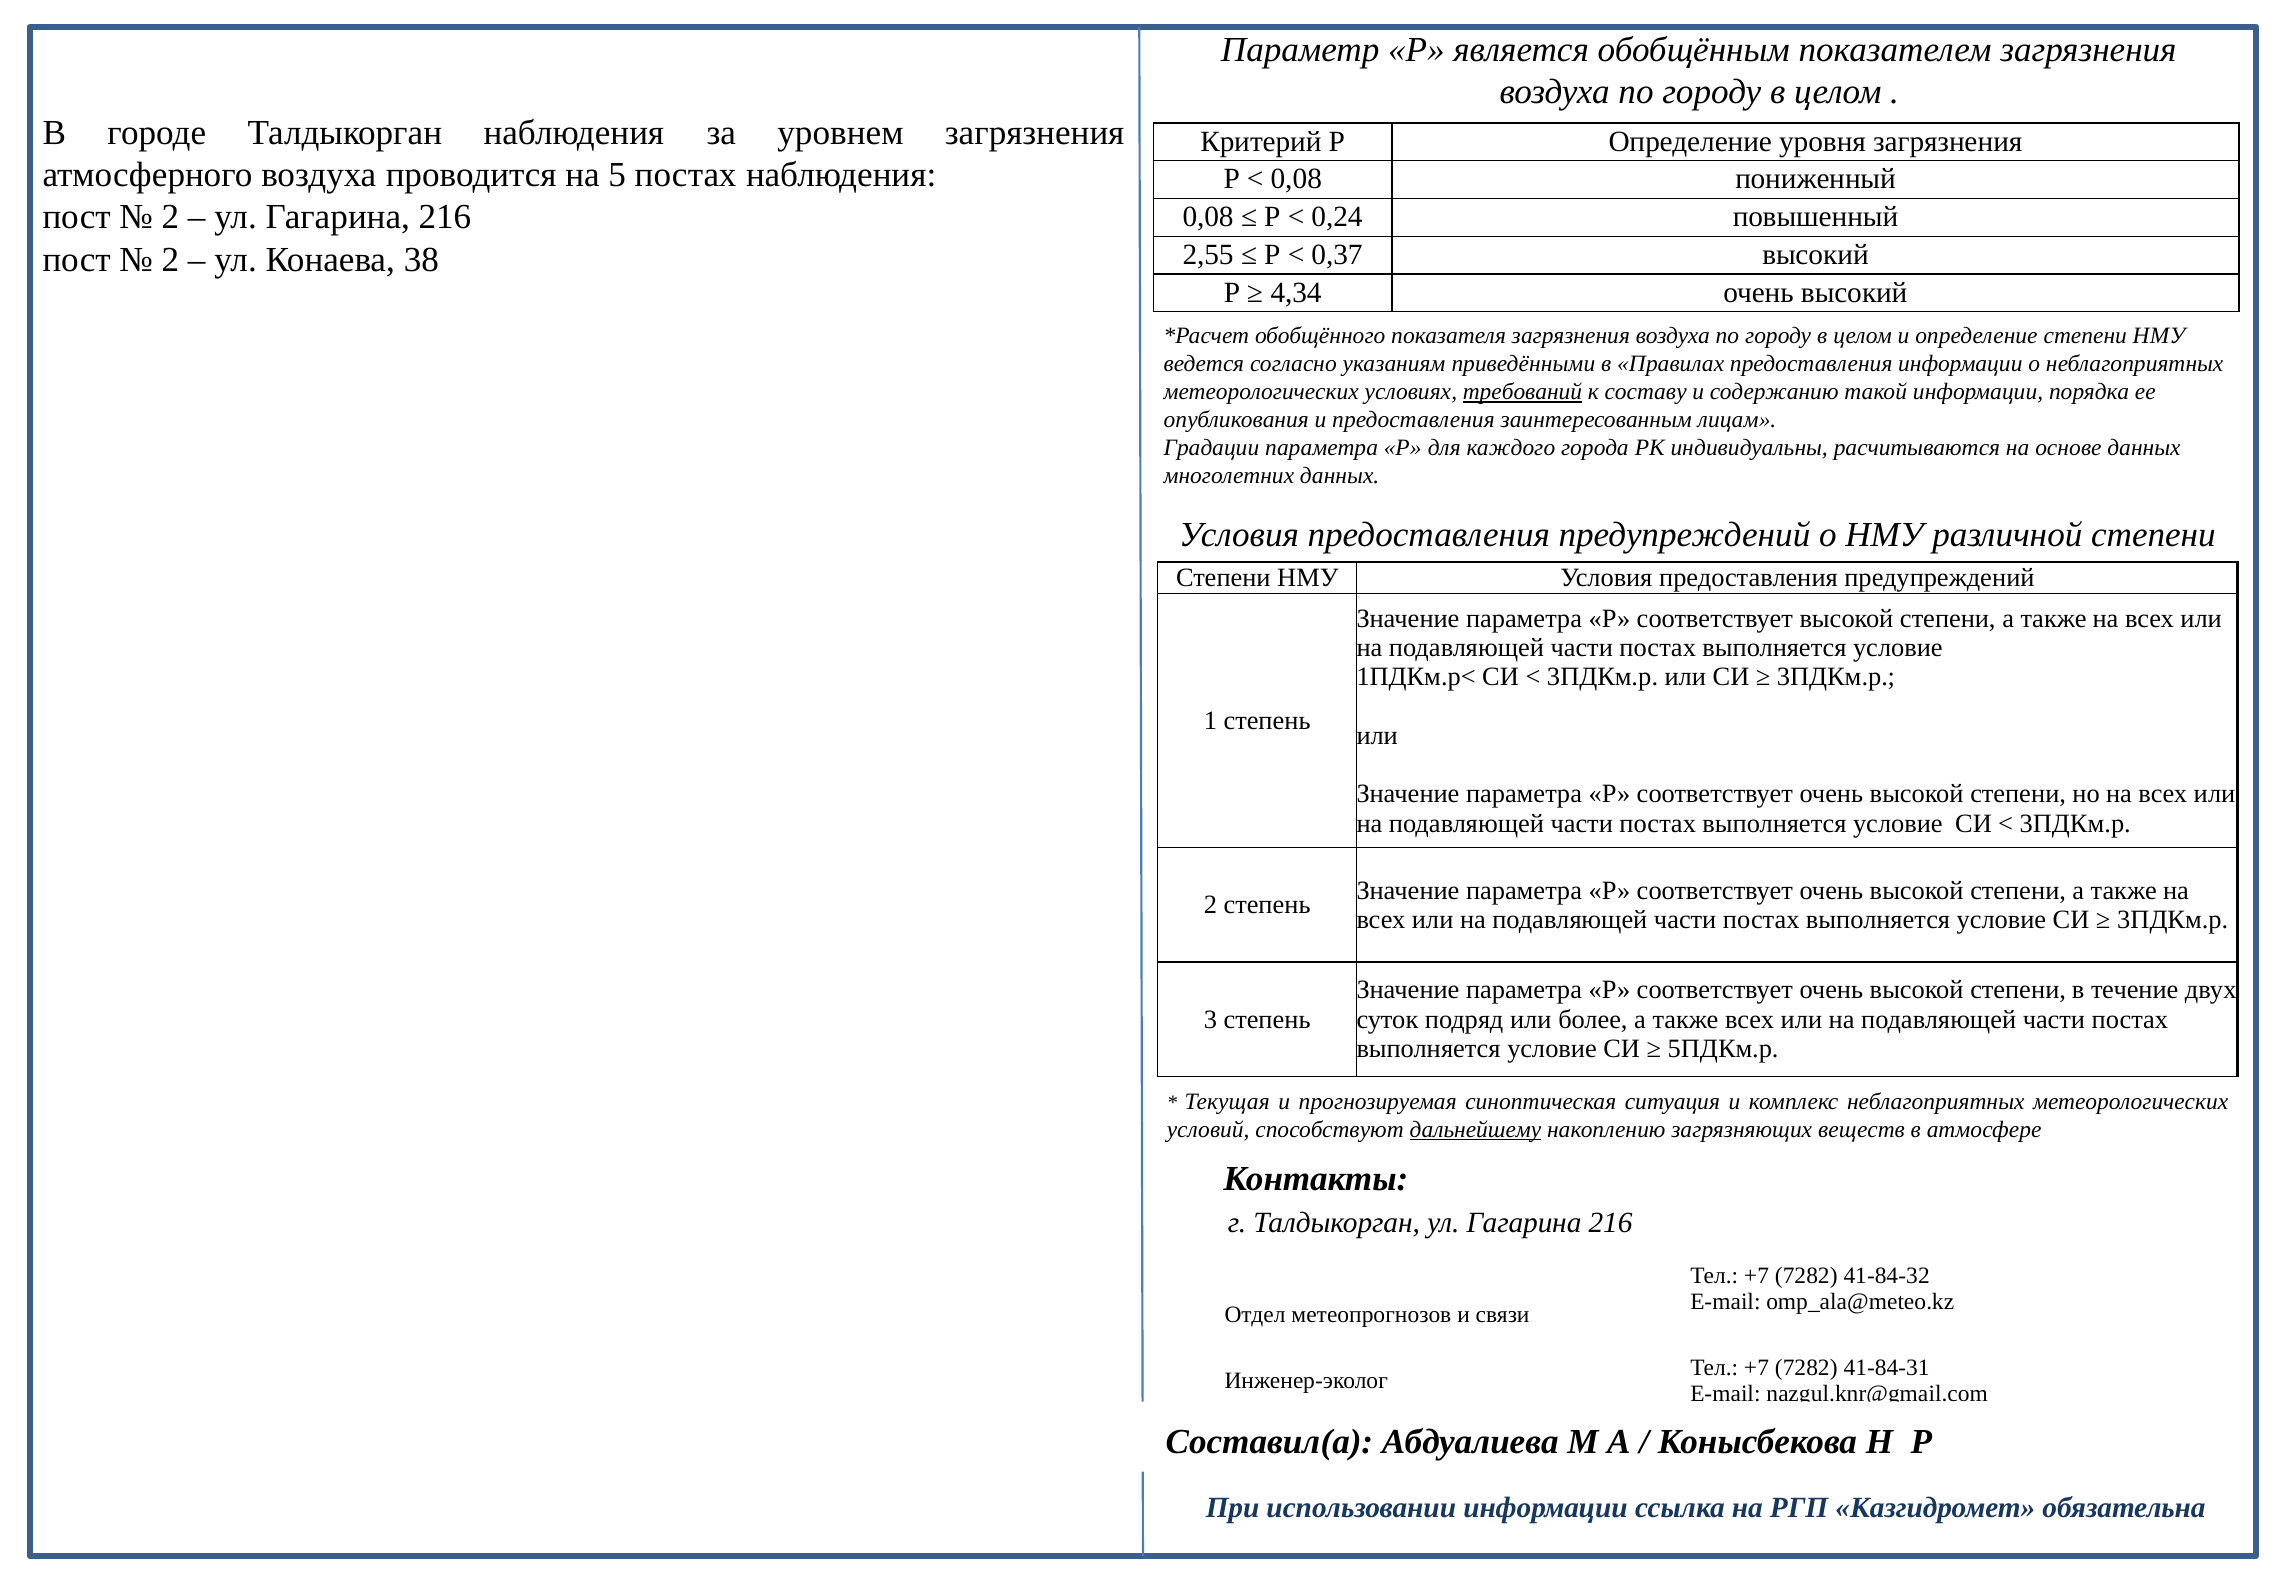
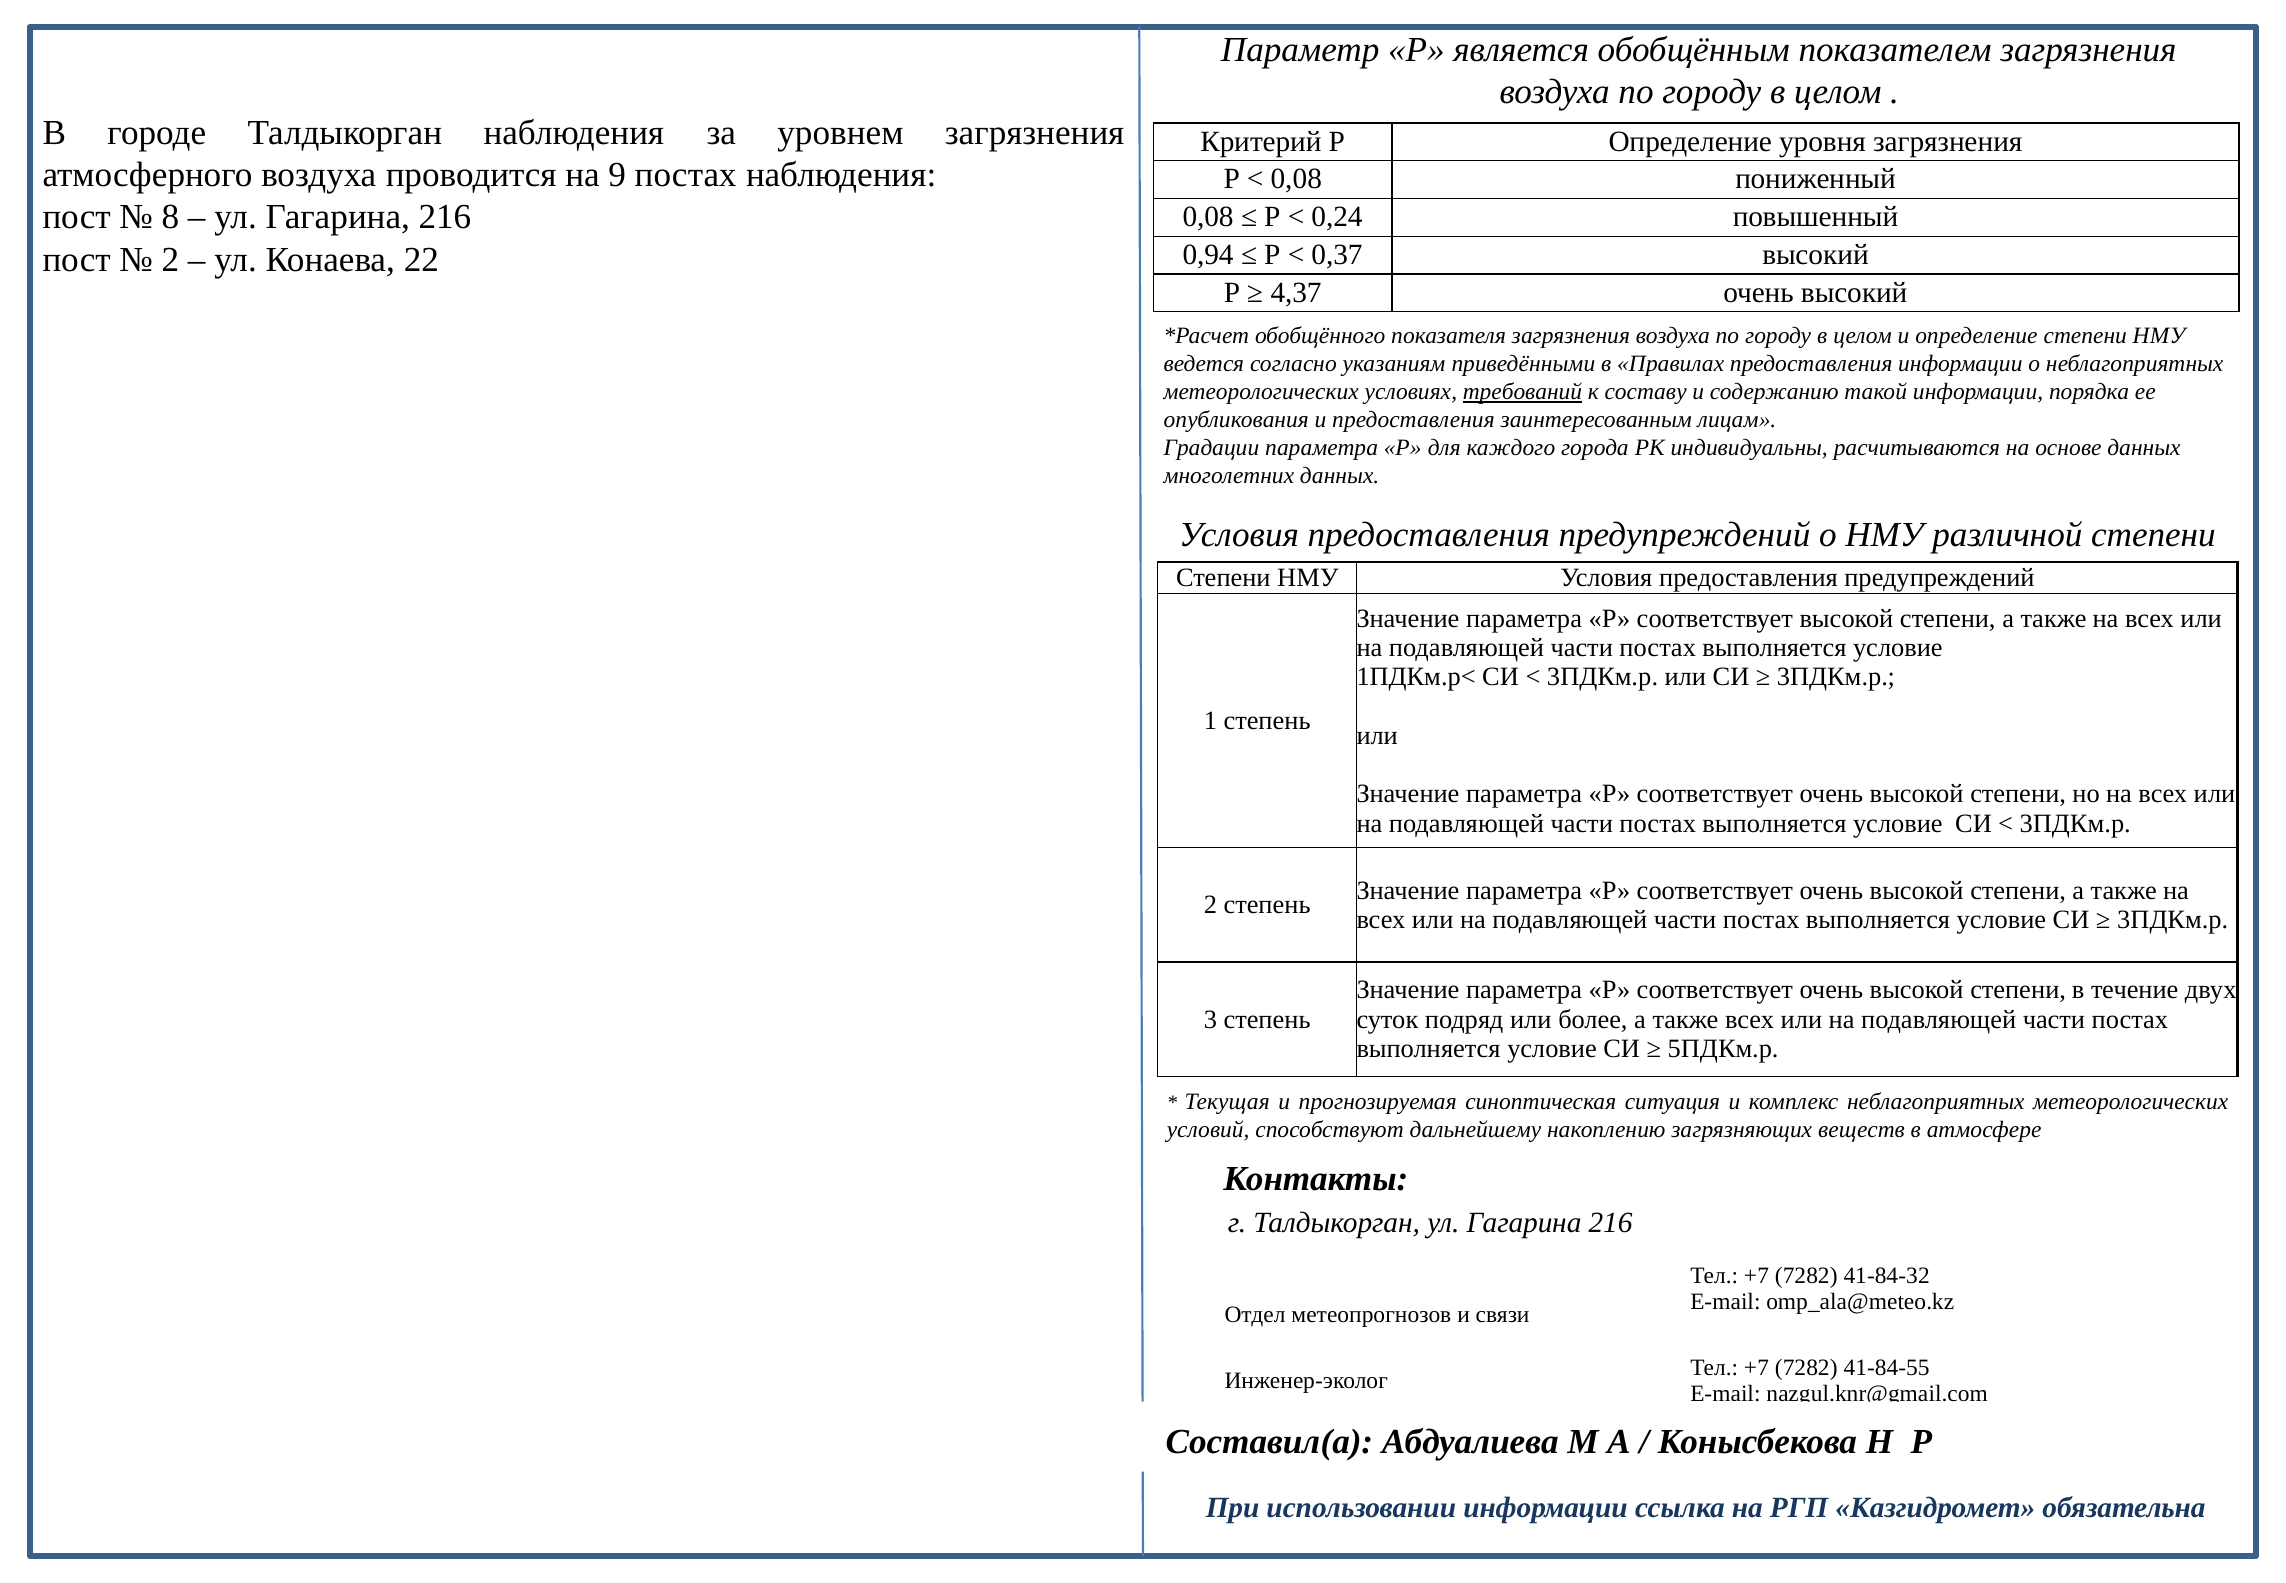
5: 5 -> 9
2 at (170, 217): 2 -> 8
2,55: 2,55 -> 0,94
38: 38 -> 22
4,34: 4,34 -> 4,37
дальнейшему underline: present -> none
41-84-31: 41-84-31 -> 41-84-55
